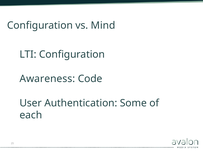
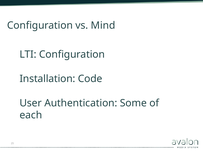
Awareness: Awareness -> Installation
